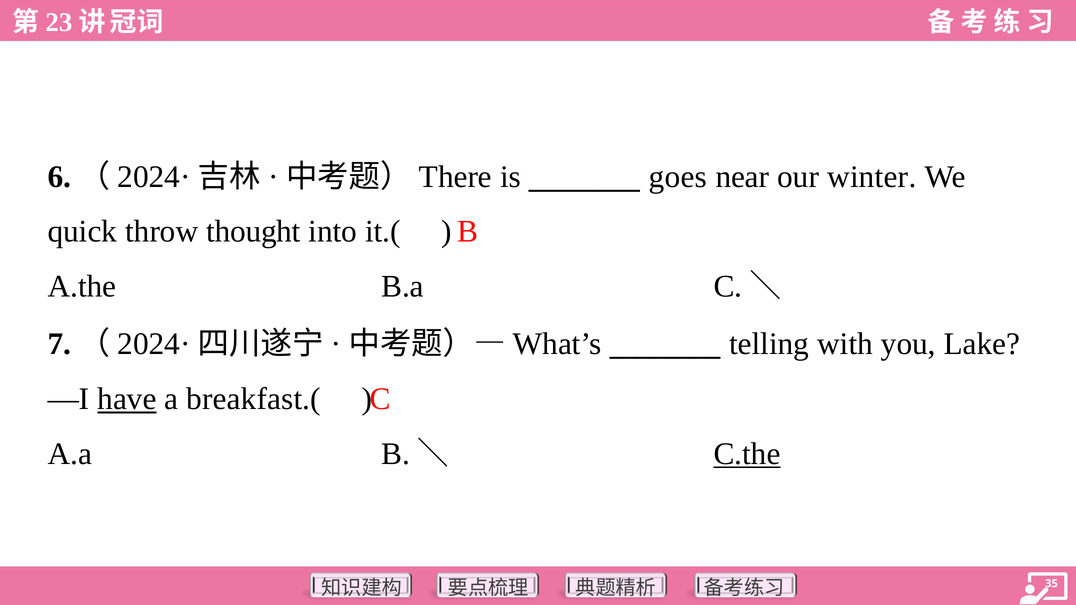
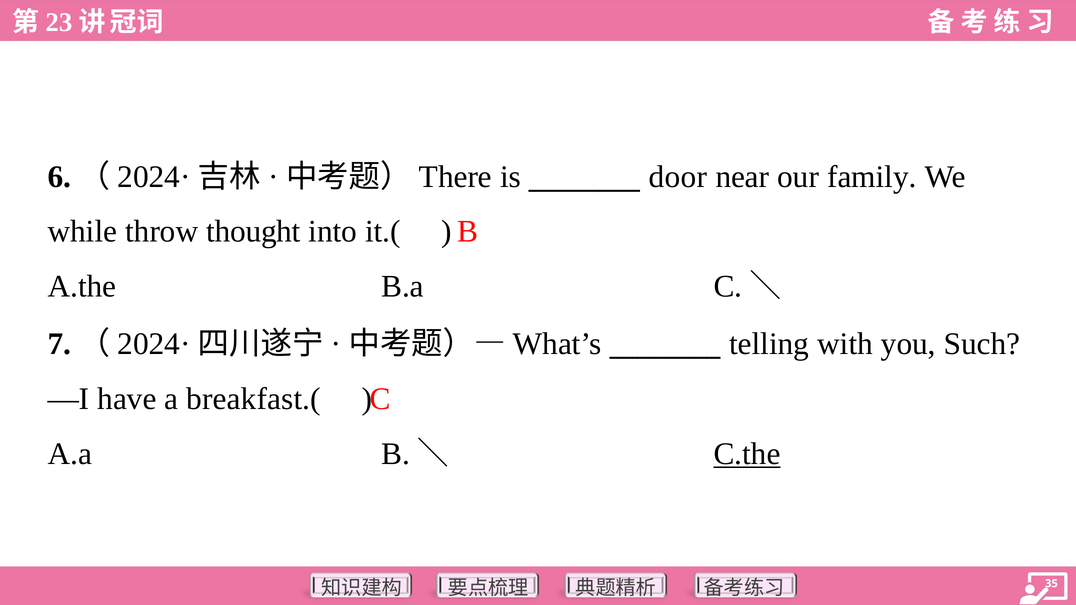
goes: goes -> door
winter: winter -> family
quick: quick -> while
Lake: Lake -> Such
have underline: present -> none
